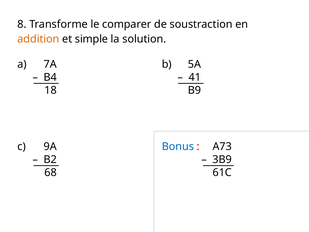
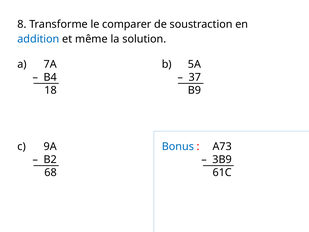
addition colour: orange -> blue
simple: simple -> même
41: 41 -> 37
